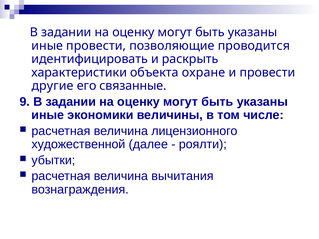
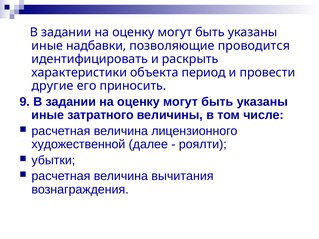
иные провести: провести -> надбавки
охране: охране -> период
связанные: связанные -> приносить
экономики: экономики -> затратного
